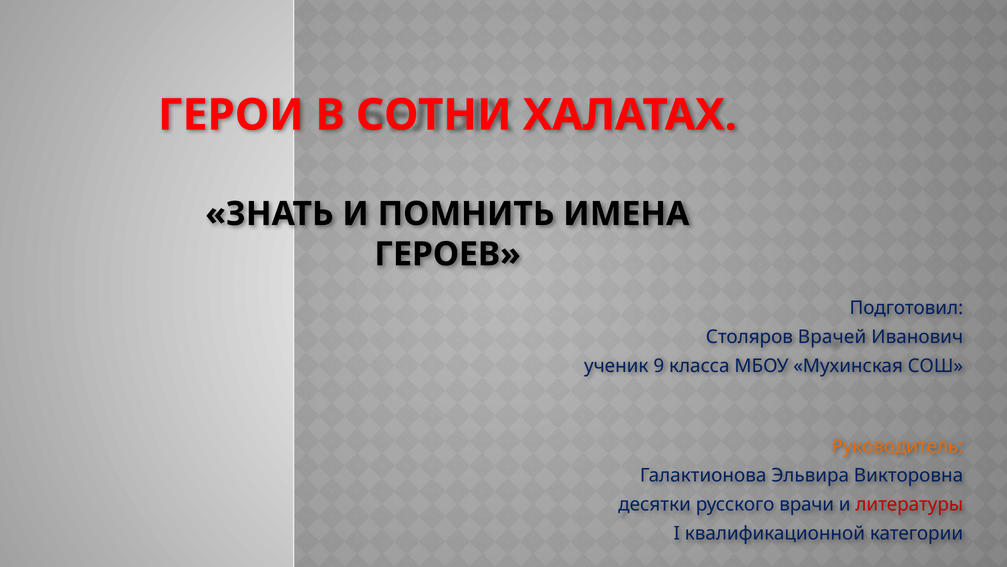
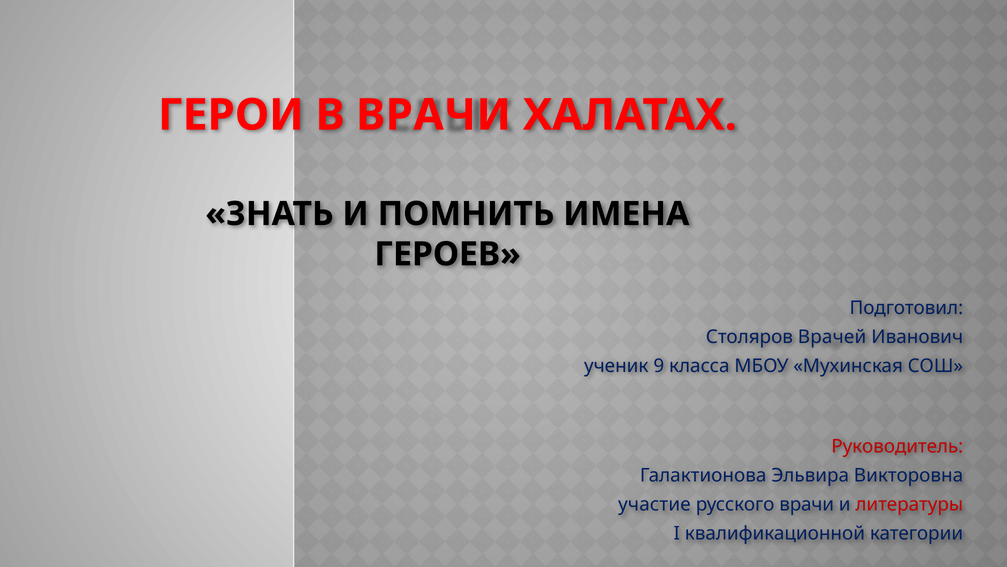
В СОТНИ: СОТНИ -> ВРАЧИ
Руководитель colour: orange -> red
десятки: десятки -> участие
